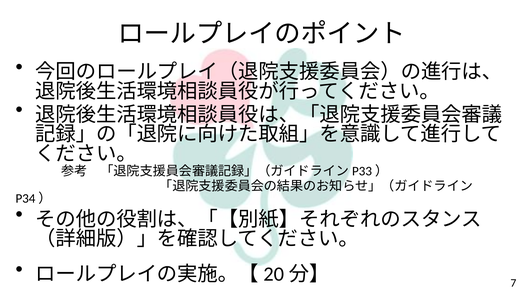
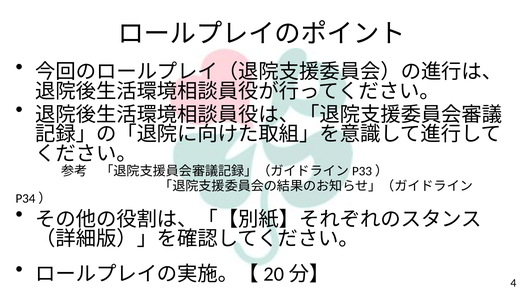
7: 7 -> 4
